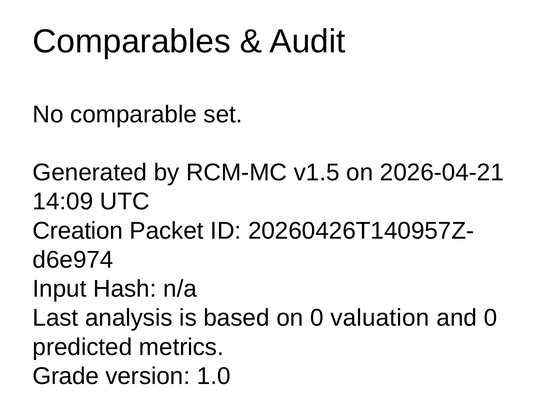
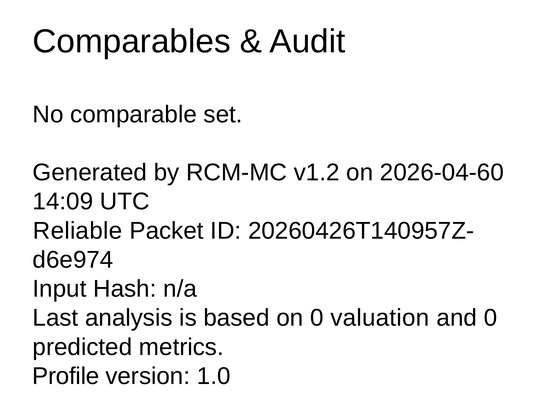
v1.5: v1.5 -> v1.2
2026-04-21: 2026-04-21 -> 2026-04-60
Creation: Creation -> Reliable
Grade: Grade -> Profile
